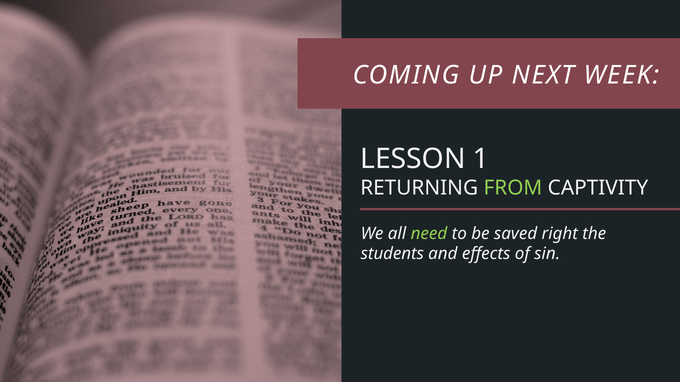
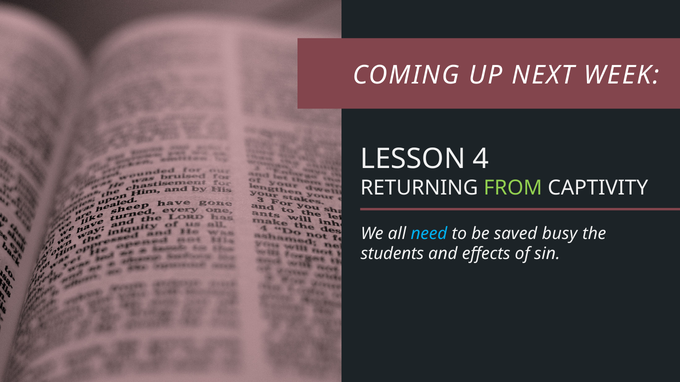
1: 1 -> 4
need colour: light green -> light blue
right: right -> busy
